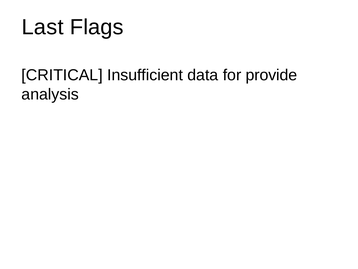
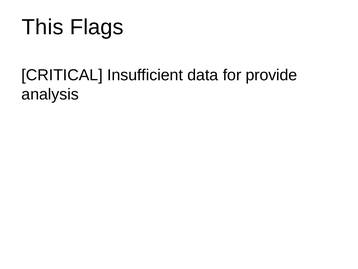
Last: Last -> This
